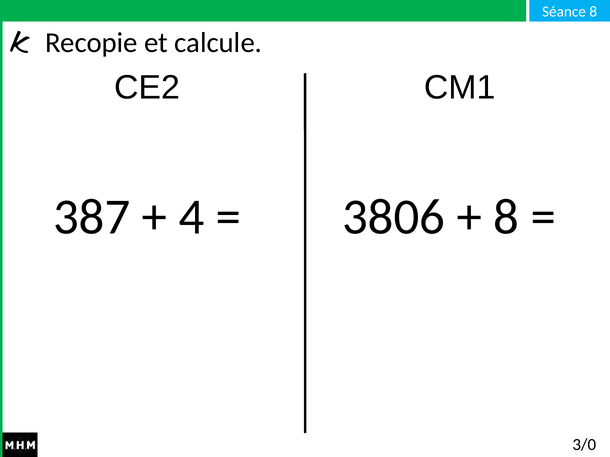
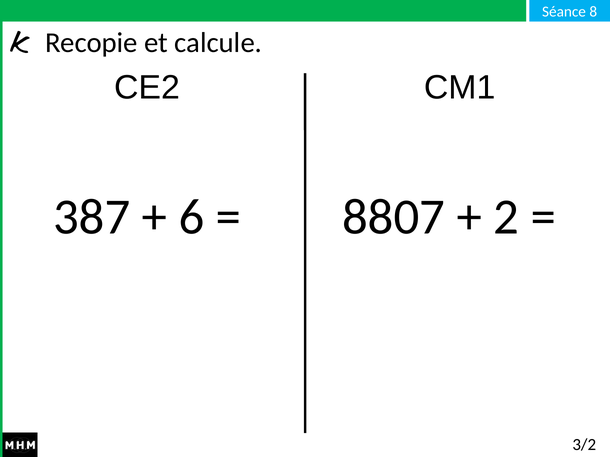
4: 4 -> 6
3806: 3806 -> 8807
8 at (506, 217): 8 -> 2
3/0: 3/0 -> 3/2
